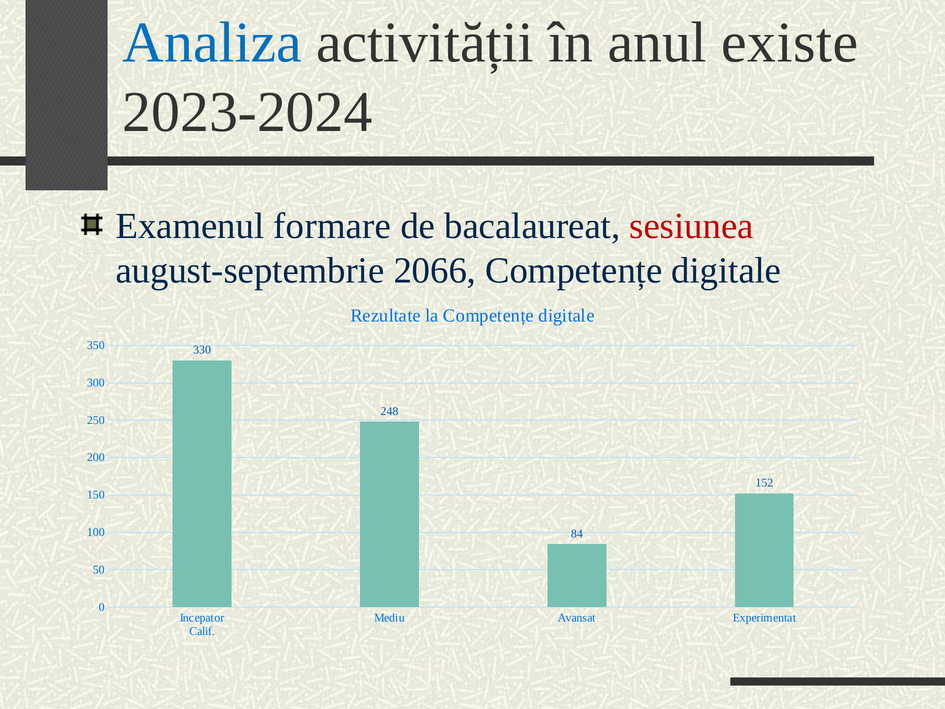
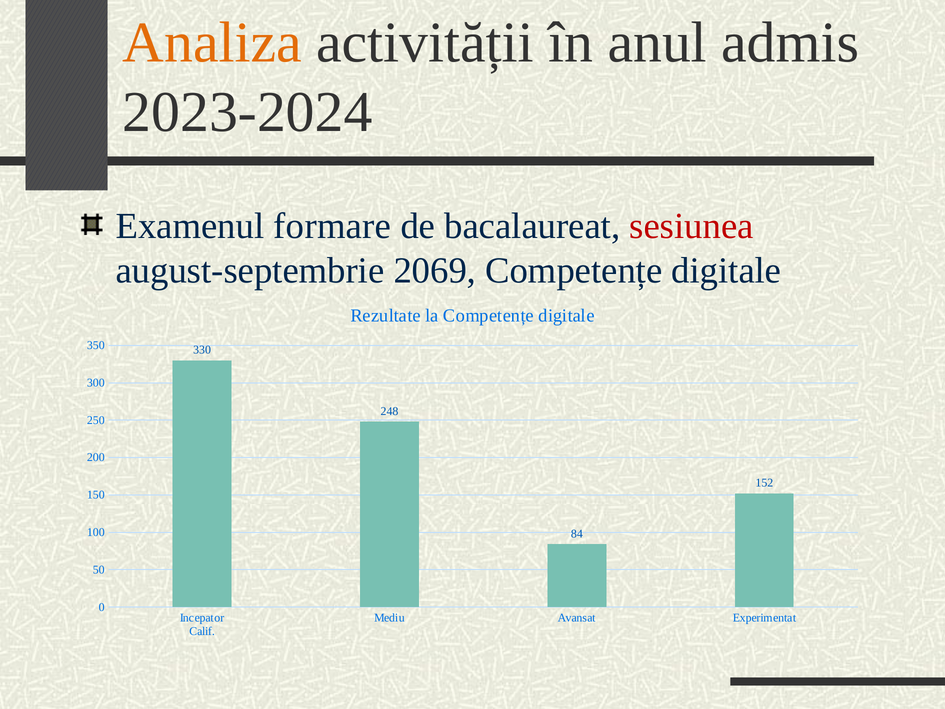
Analiza colour: blue -> orange
existe: existe -> admis
2066: 2066 -> 2069
